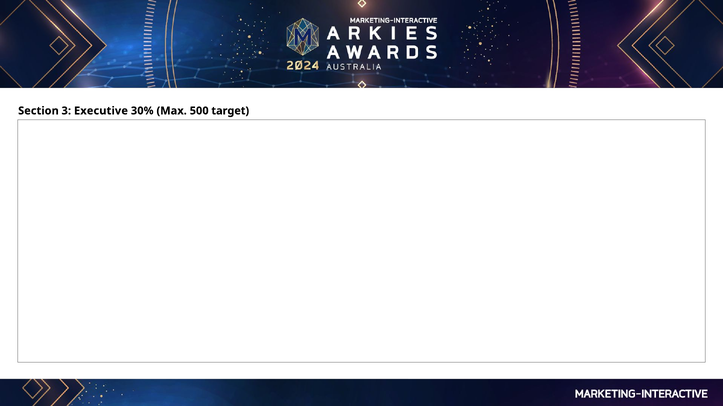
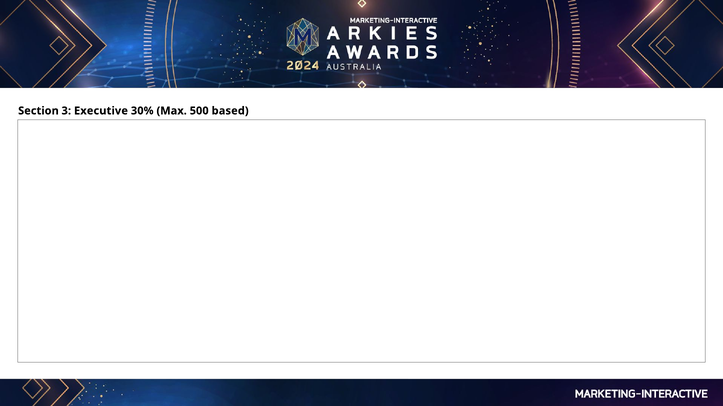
target: target -> based
